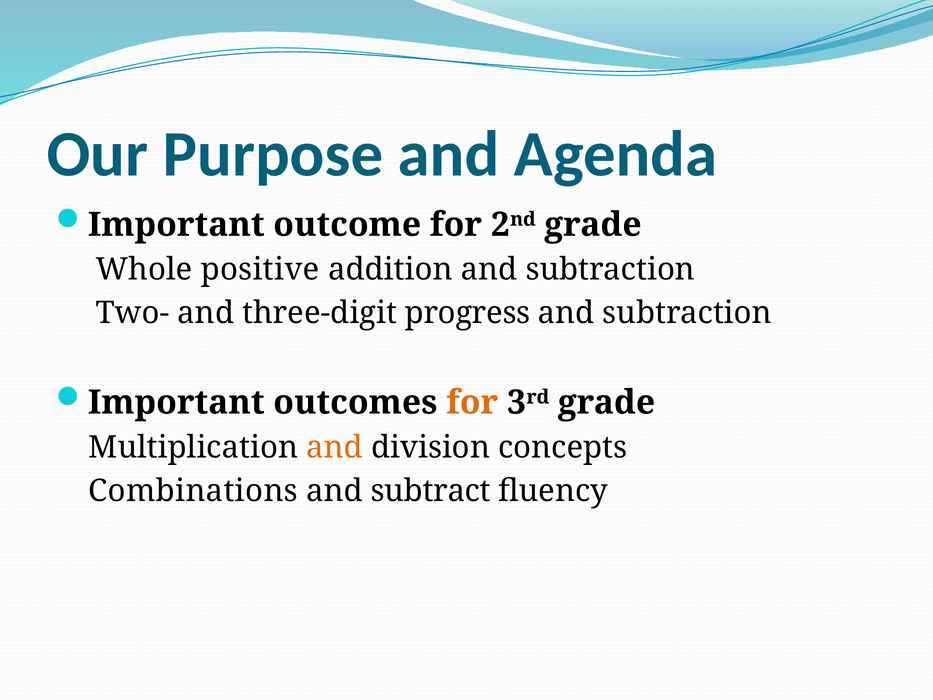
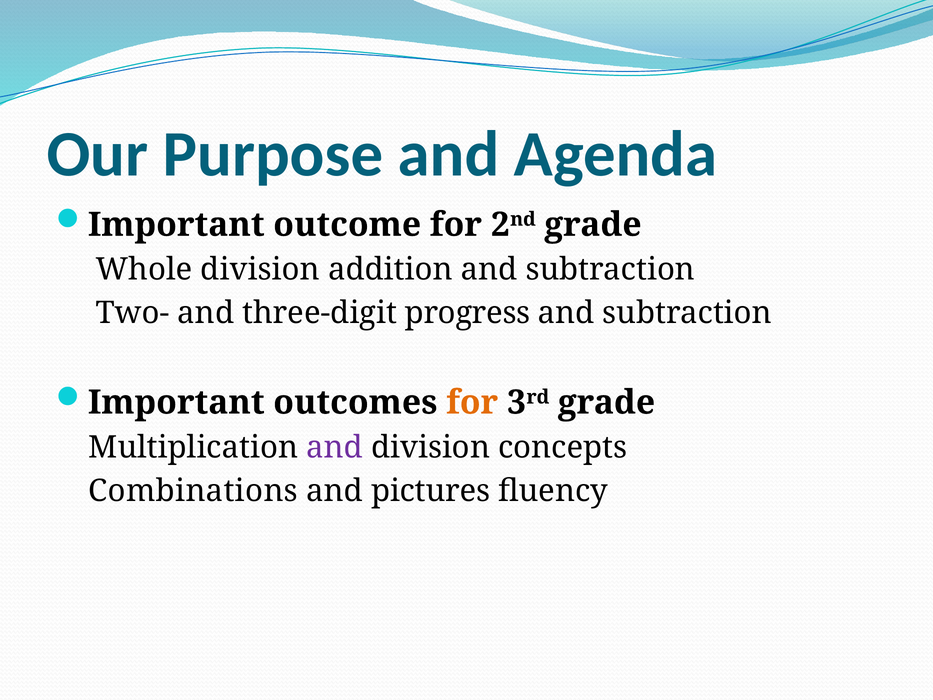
Whole positive: positive -> division
and at (335, 447) colour: orange -> purple
subtract: subtract -> pictures
